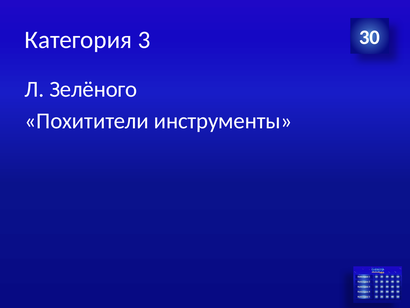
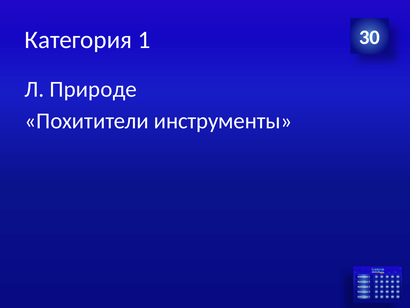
3: 3 -> 1
Зелёного: Зелёного -> Природе
